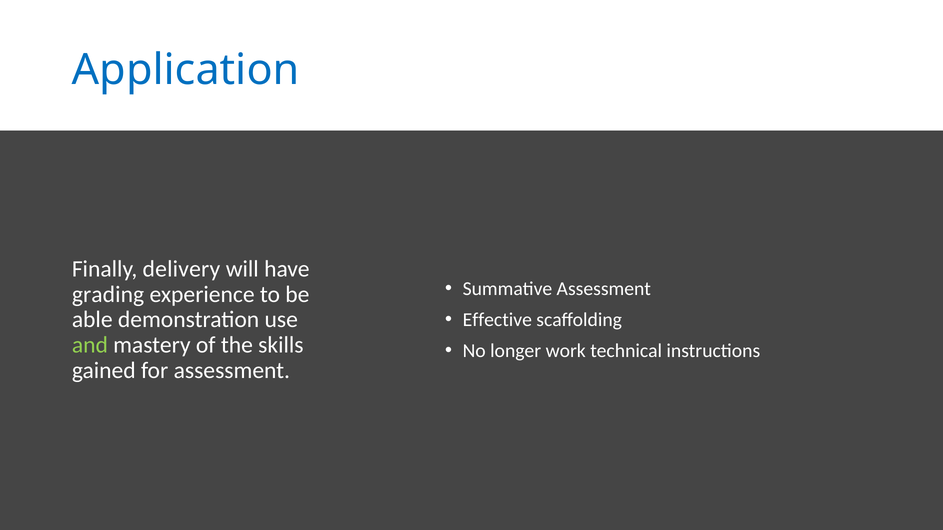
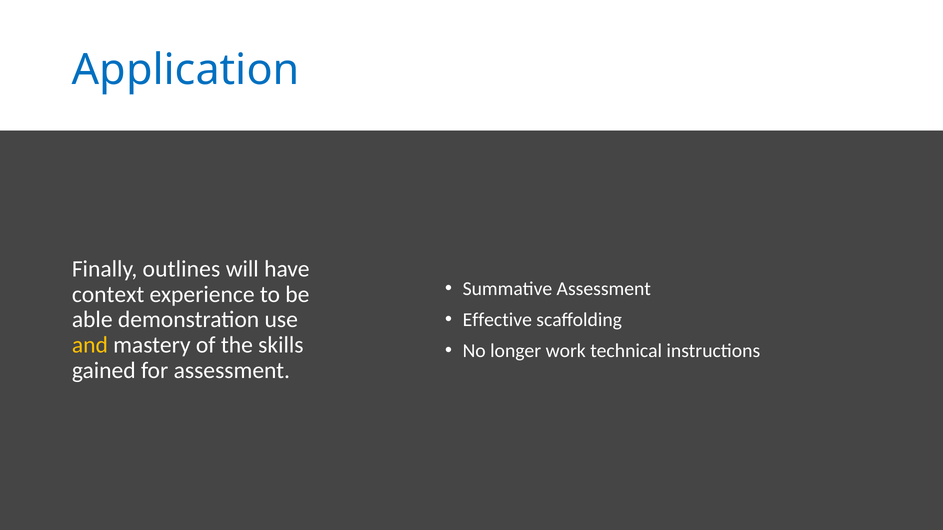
delivery: delivery -> outlines
grading: grading -> context
and colour: light green -> yellow
